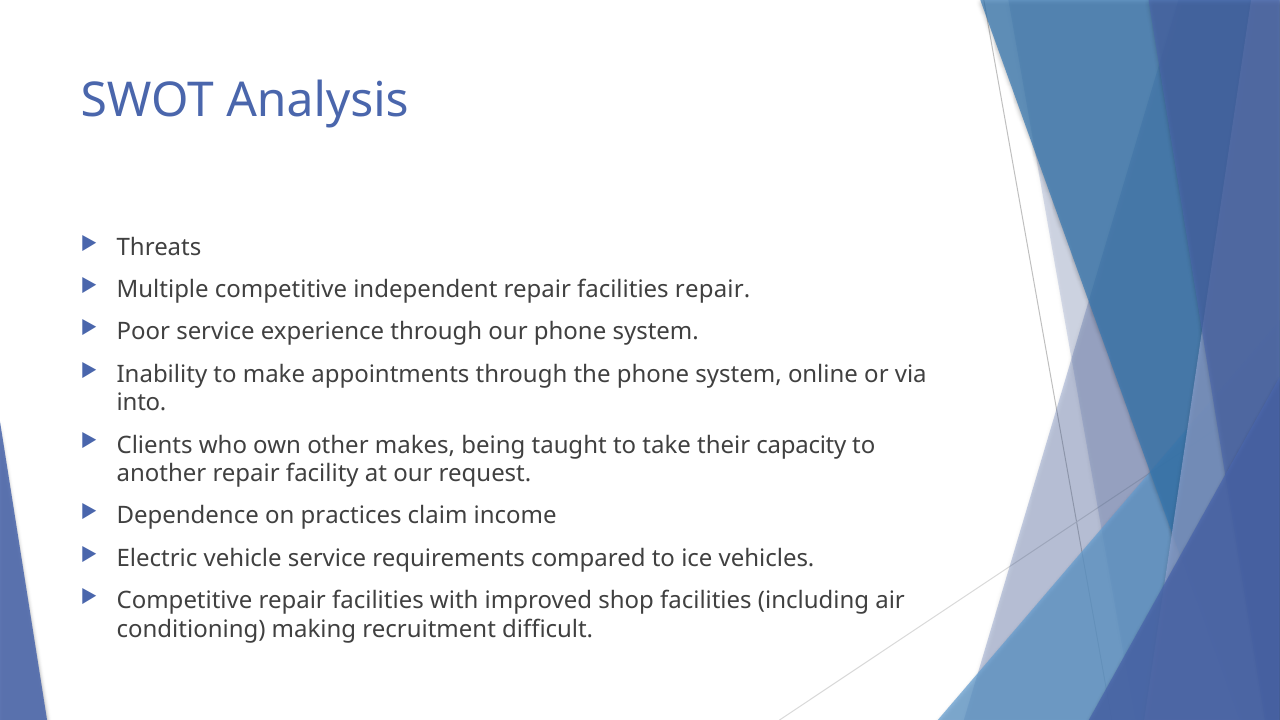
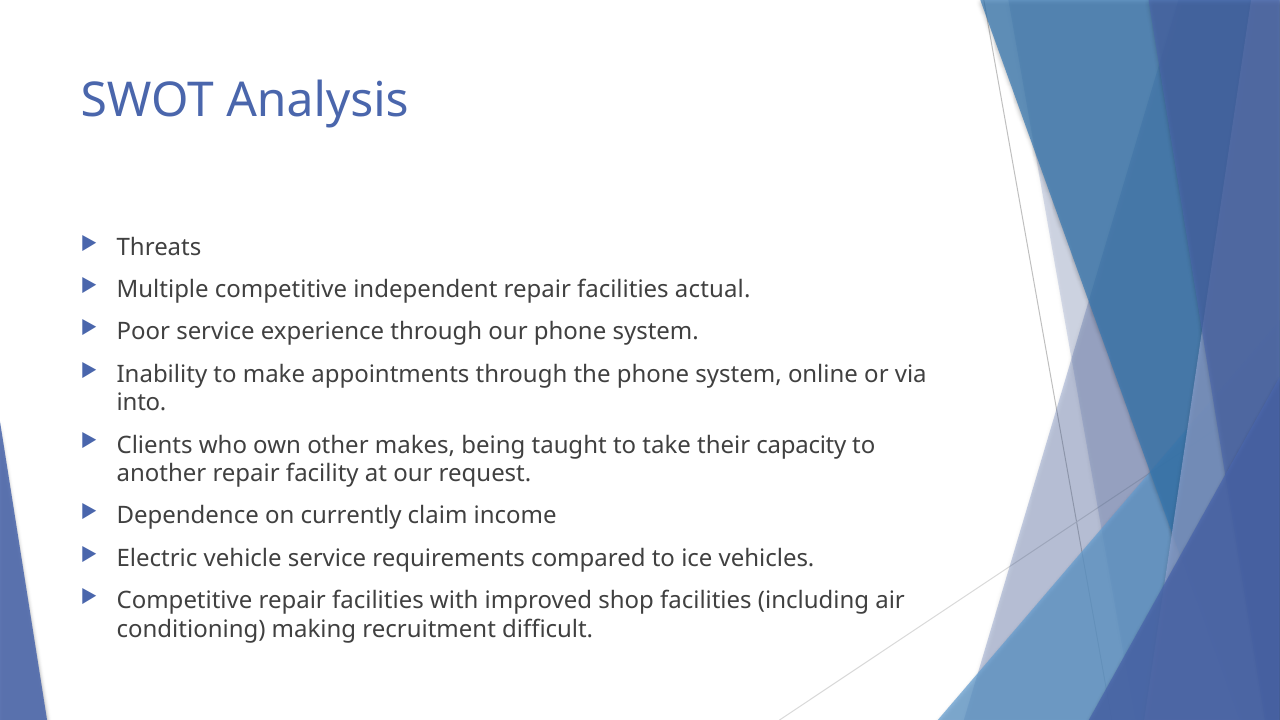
facilities repair: repair -> actual
practices: practices -> currently
